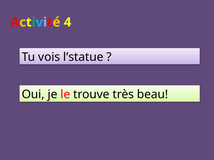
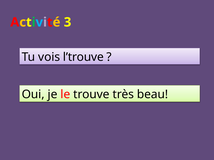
4: 4 -> 3
l’statue: l’statue -> l’trouve
